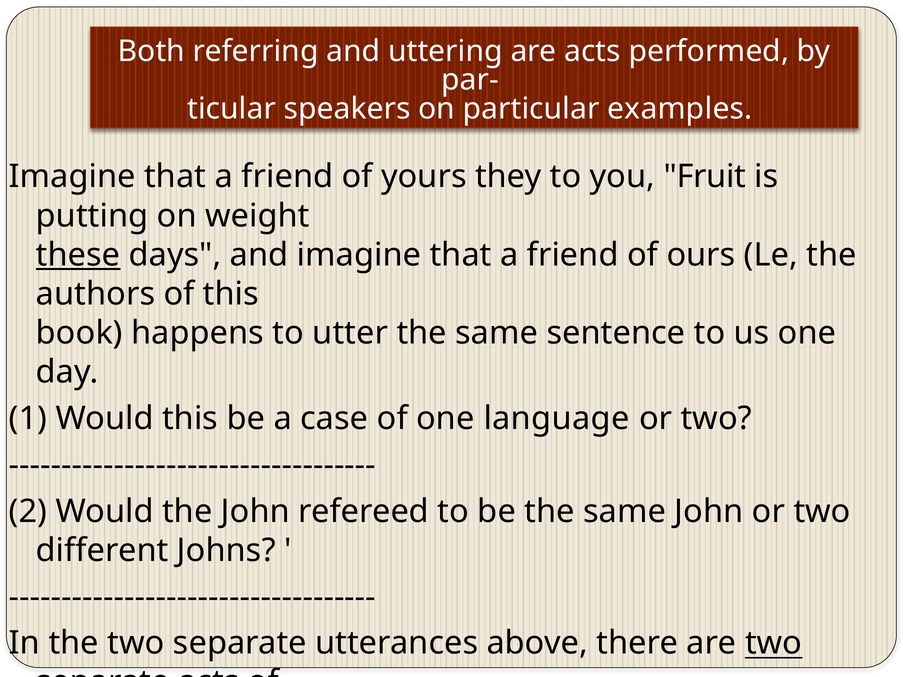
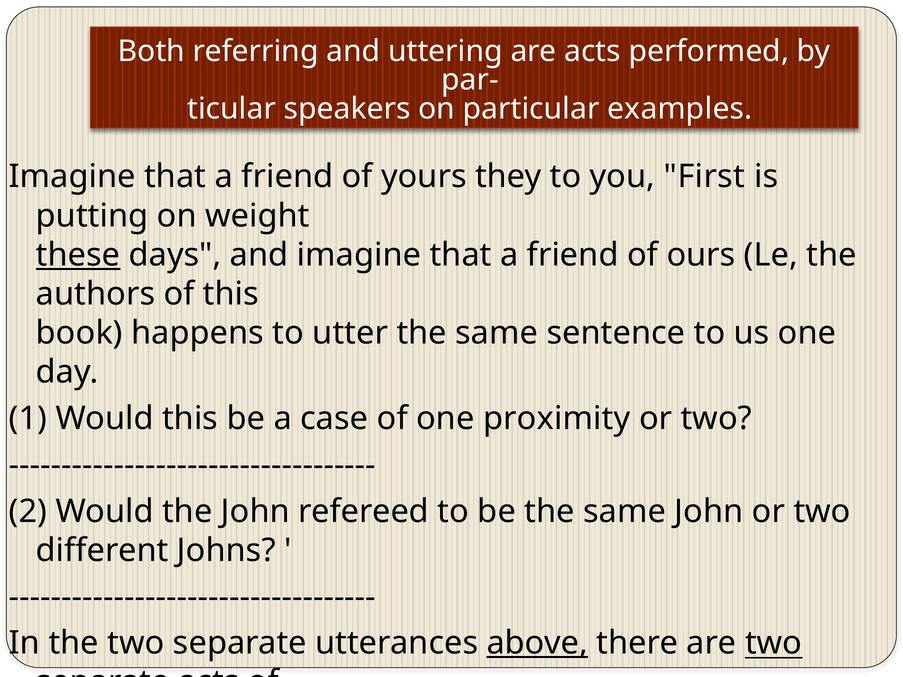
Fruit: Fruit -> First
language: language -> proximity
above underline: none -> present
